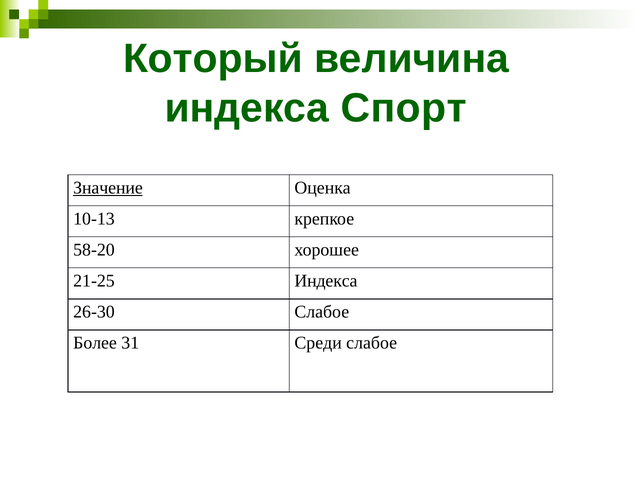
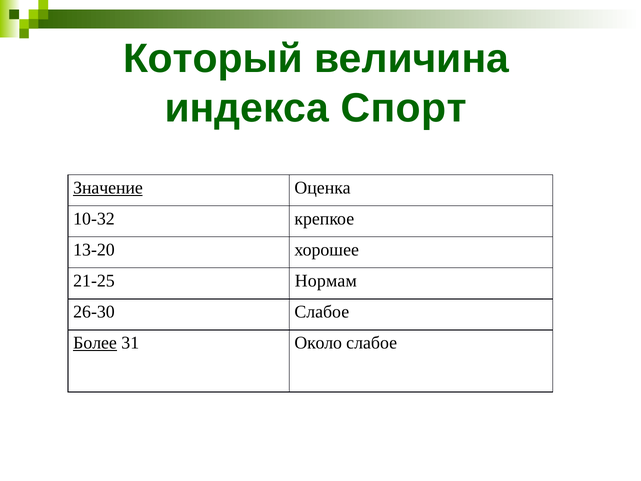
10-13: 10-13 -> 10-32
58-20: 58-20 -> 13-20
21-25 Индекса: Индекса -> Нормам
Более underline: none -> present
Среди: Среди -> Около
